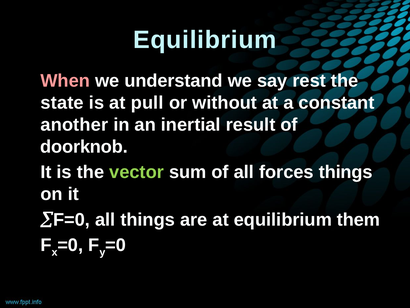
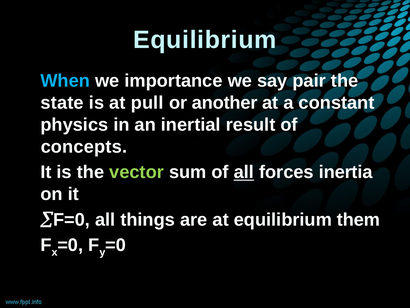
When colour: pink -> light blue
understand: understand -> importance
rest: rest -> pair
without: without -> another
another: another -> physics
doorknob: doorknob -> concepts
all at (244, 172) underline: none -> present
forces things: things -> inertia
